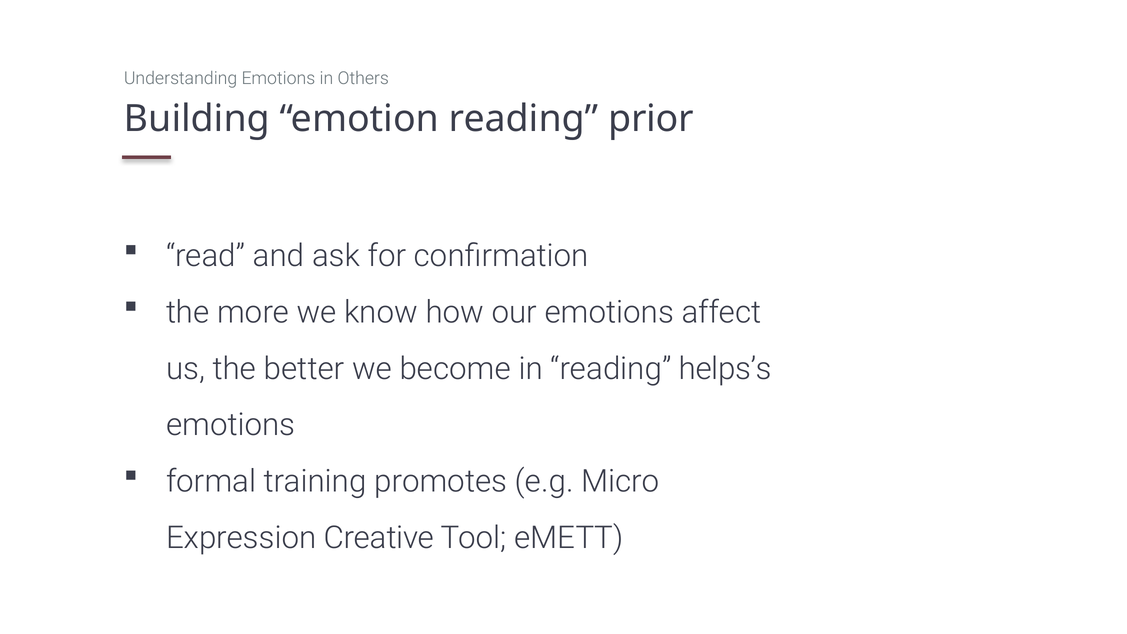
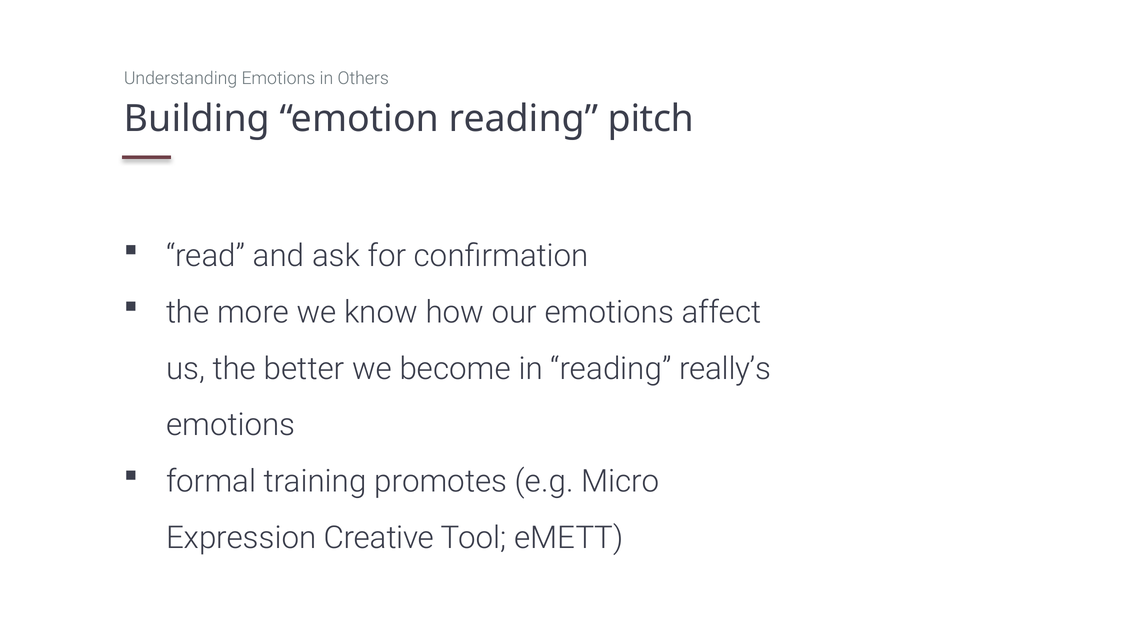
prior: prior -> pitch
helps’s: helps’s -> really’s
